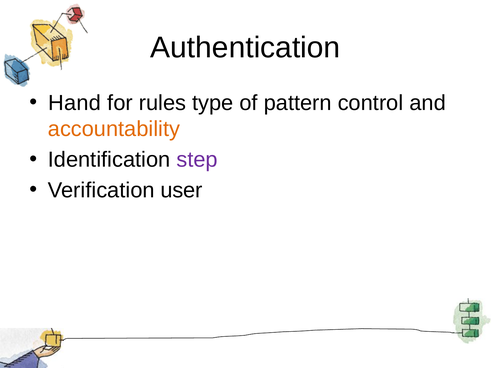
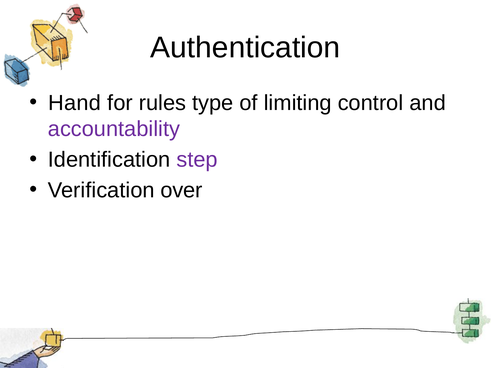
pattern: pattern -> limiting
accountability colour: orange -> purple
user: user -> over
